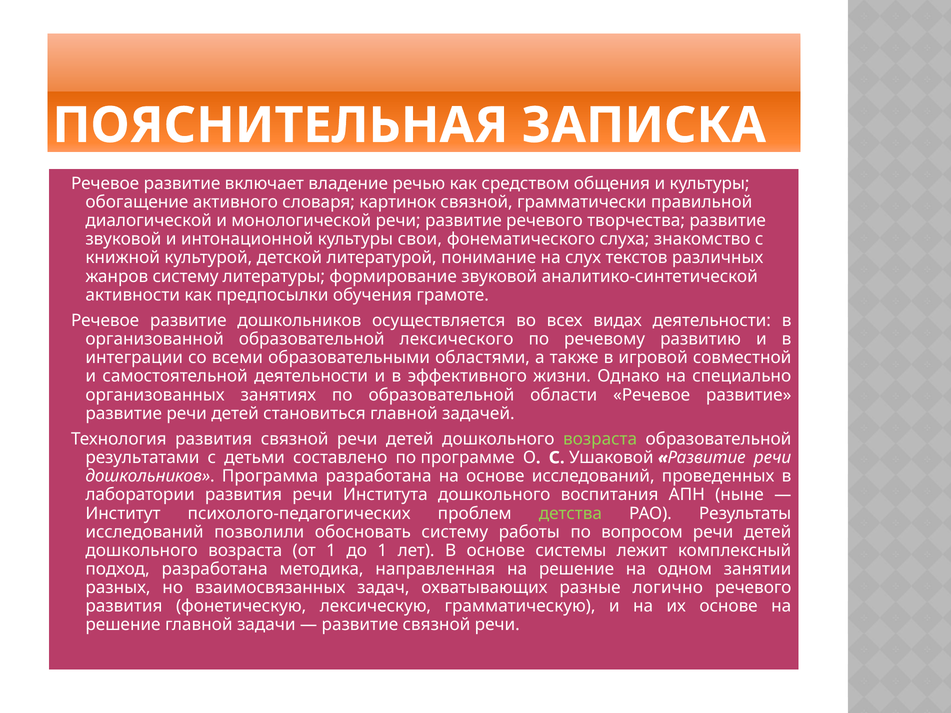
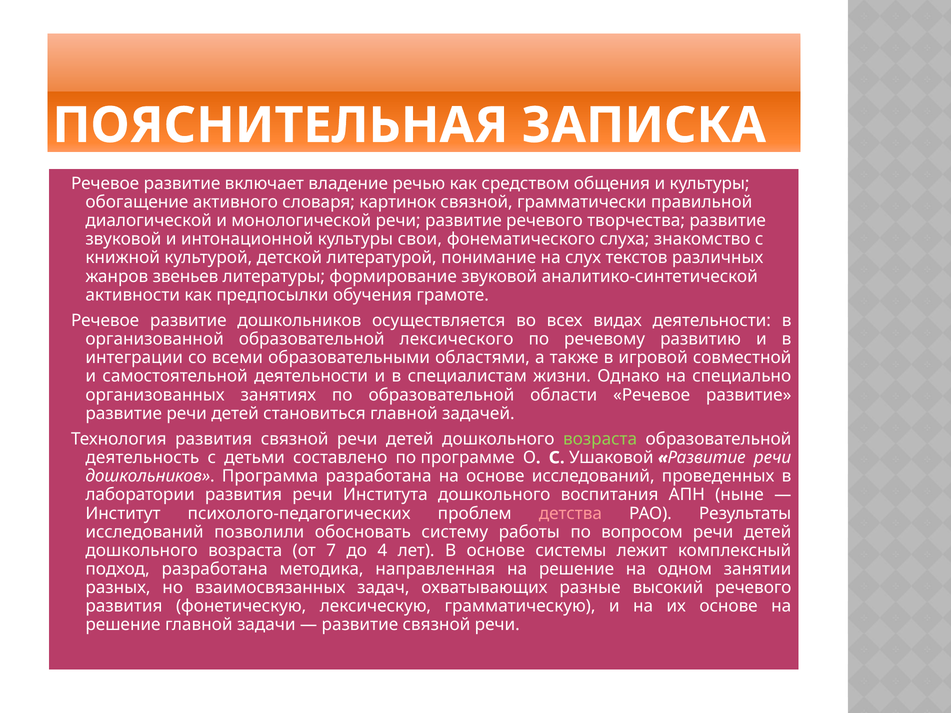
жанров систему: систему -> звеньев
эффективного: эффективного -> специалистам
результатами: результатами -> деятельность
детства colour: light green -> pink
от 1: 1 -> 7
до 1: 1 -> 4
логично: логично -> высокий
